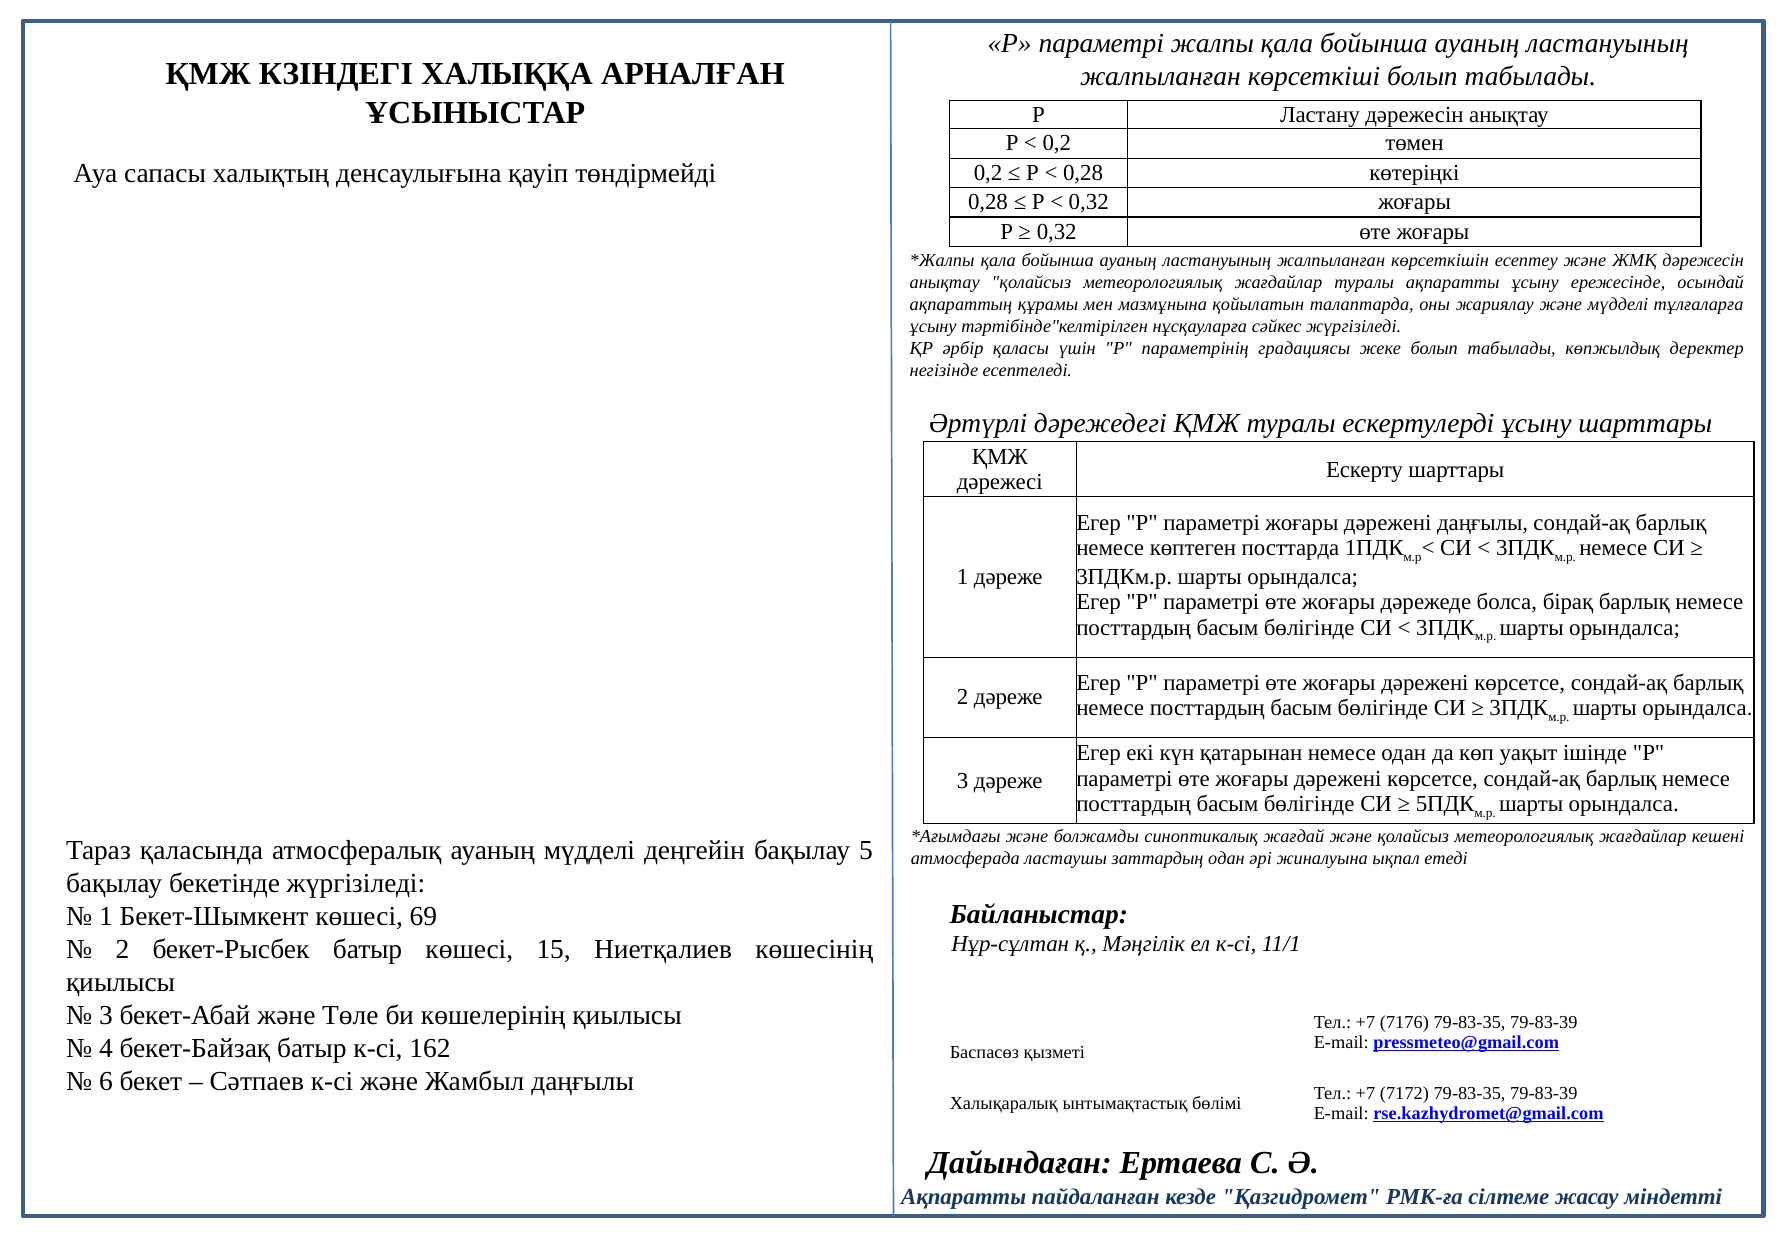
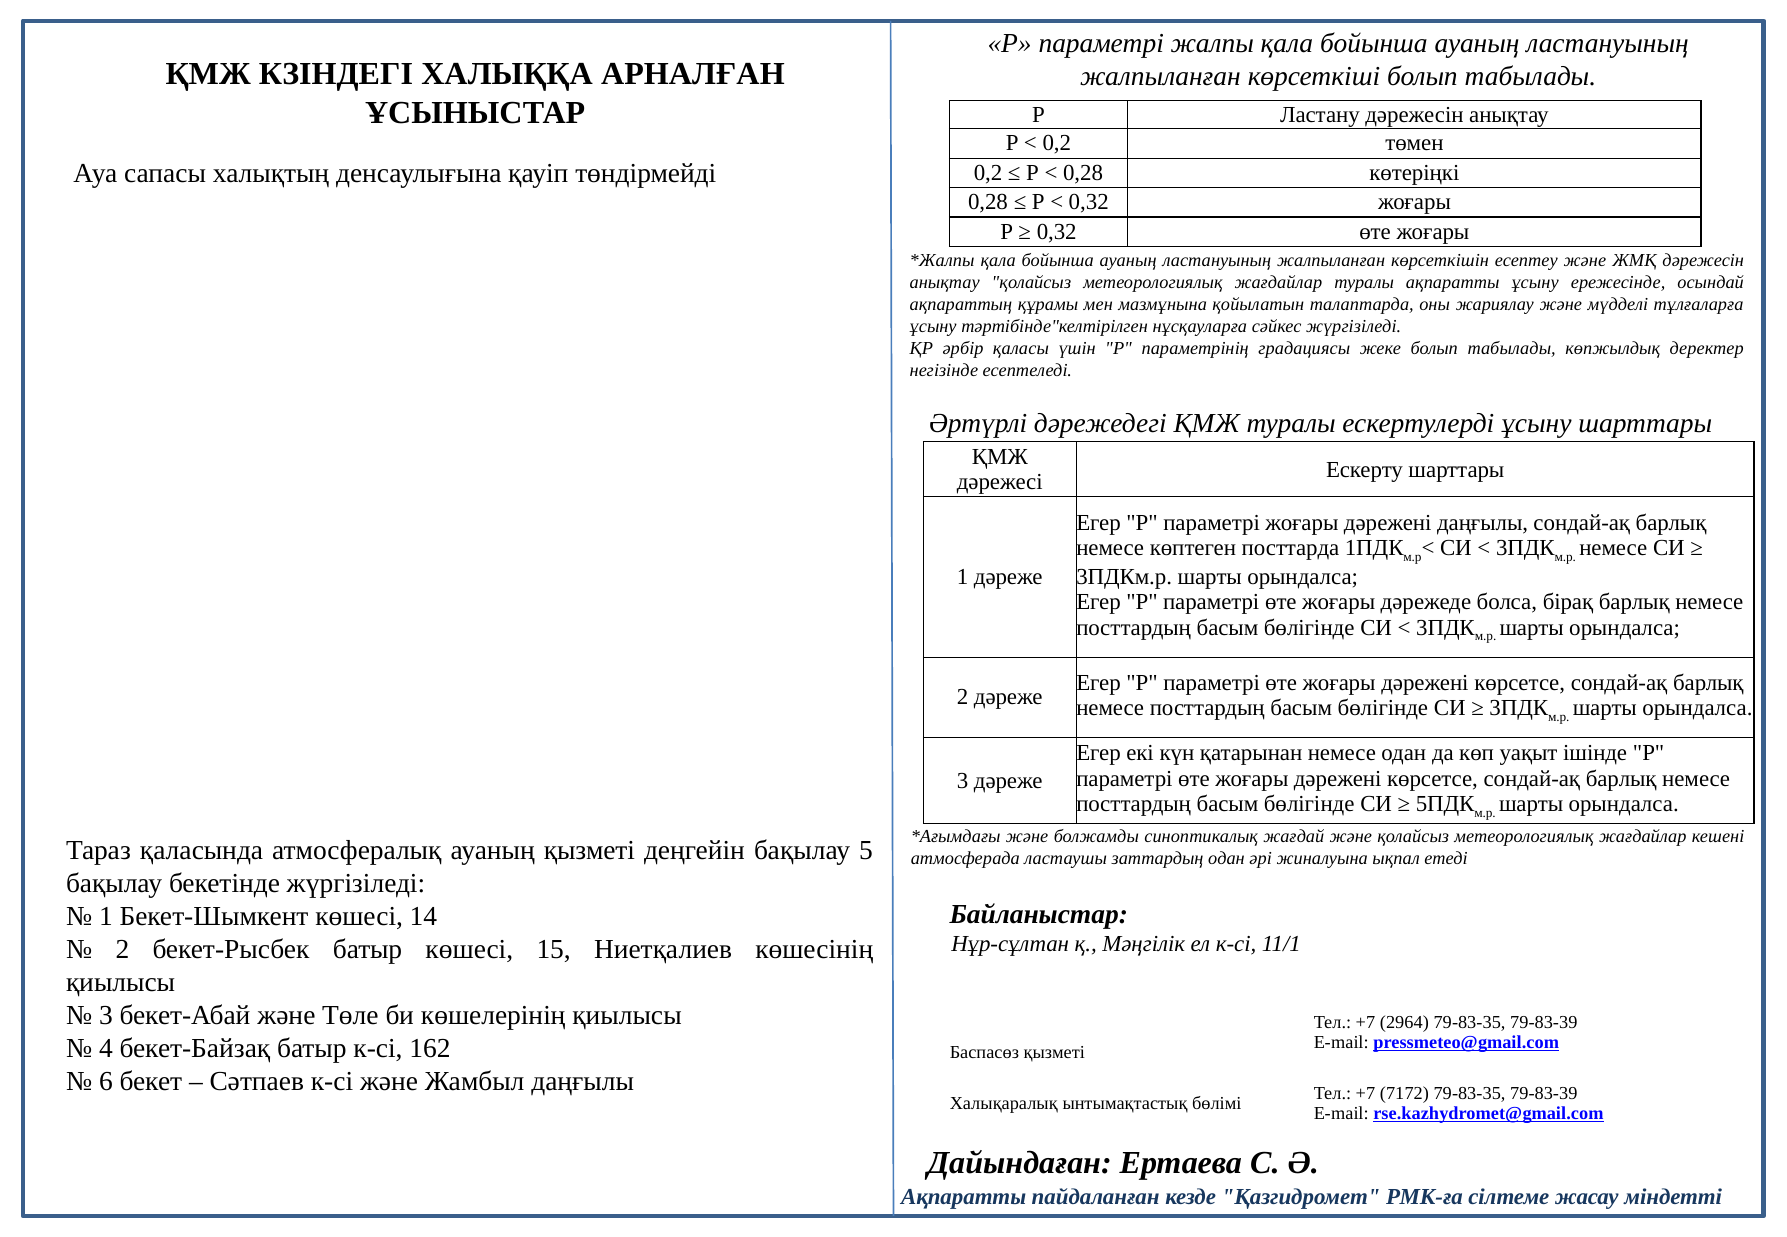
ауаның мүдделі: мүдделі -> қызметі
69: 69 -> 14
7176: 7176 -> 2964
